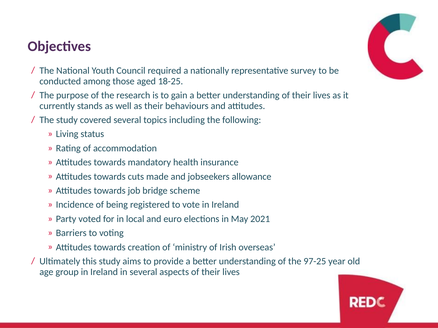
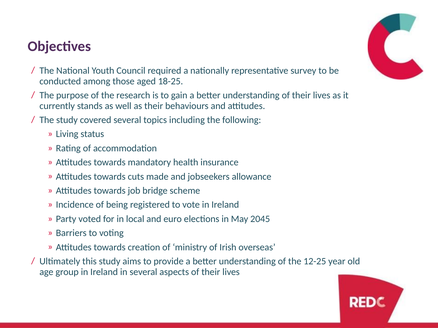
2021: 2021 -> 2045
97-25: 97-25 -> 12-25
